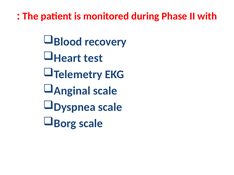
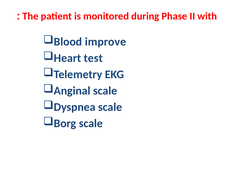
recovery: recovery -> improve
